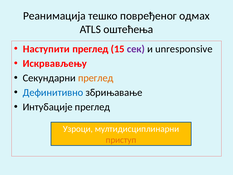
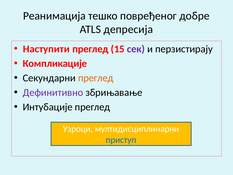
одмах: одмах -> добре
оштећења: оштећења -> депресија
unresponsive: unresponsive -> перзистирају
Искрвављењу: Искрвављењу -> Компликације
Дефинитивно colour: blue -> purple
приступ colour: orange -> blue
